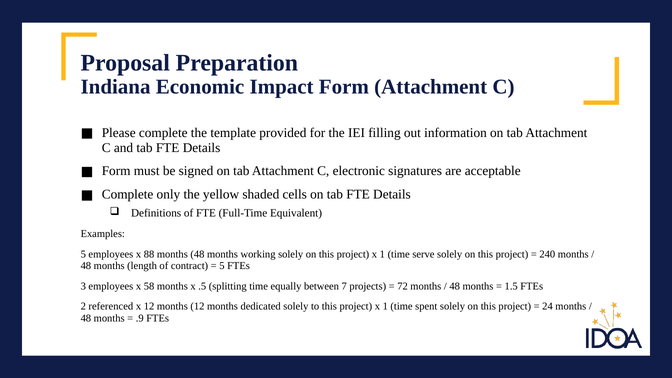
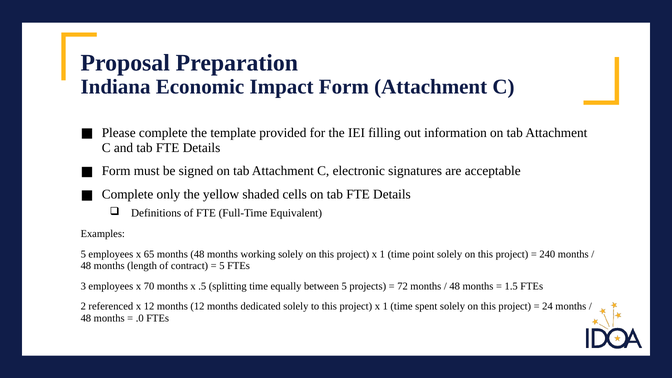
88: 88 -> 65
serve: serve -> point
58: 58 -> 70
between 7: 7 -> 5
.9: .9 -> .0
